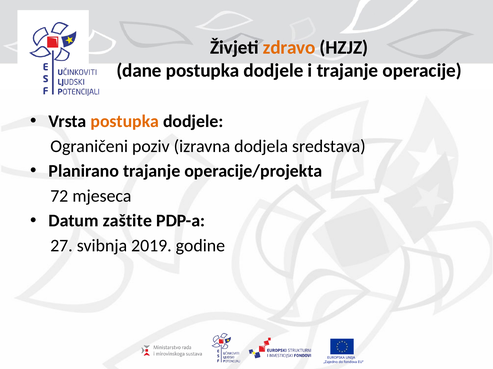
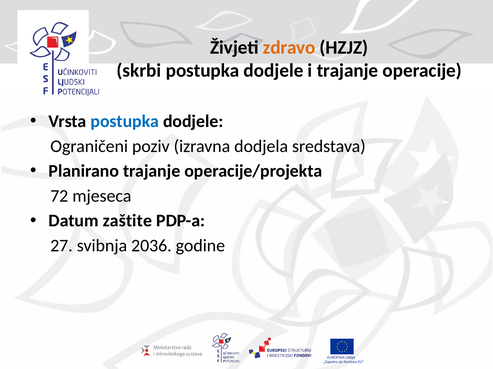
dane: dane -> skrbi
postupka at (125, 122) colour: orange -> blue
2019: 2019 -> 2036
